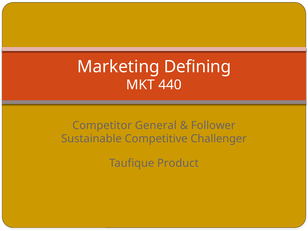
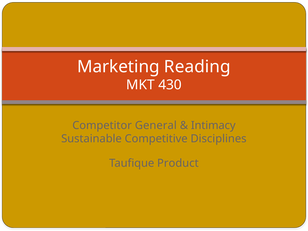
Defining: Defining -> Reading
440: 440 -> 430
Follower: Follower -> Intimacy
Challenger: Challenger -> Disciplines
